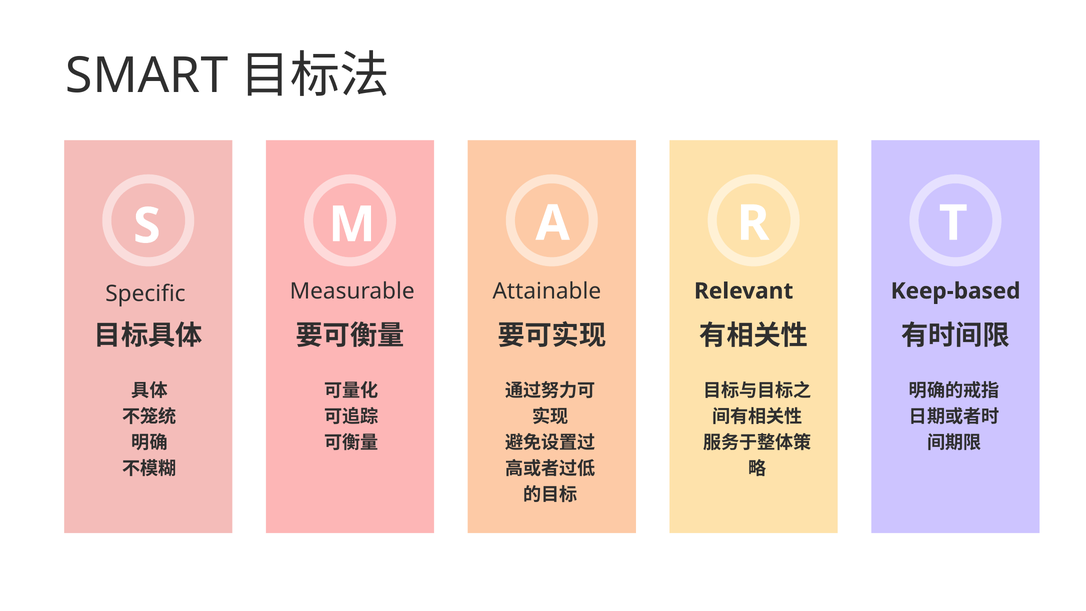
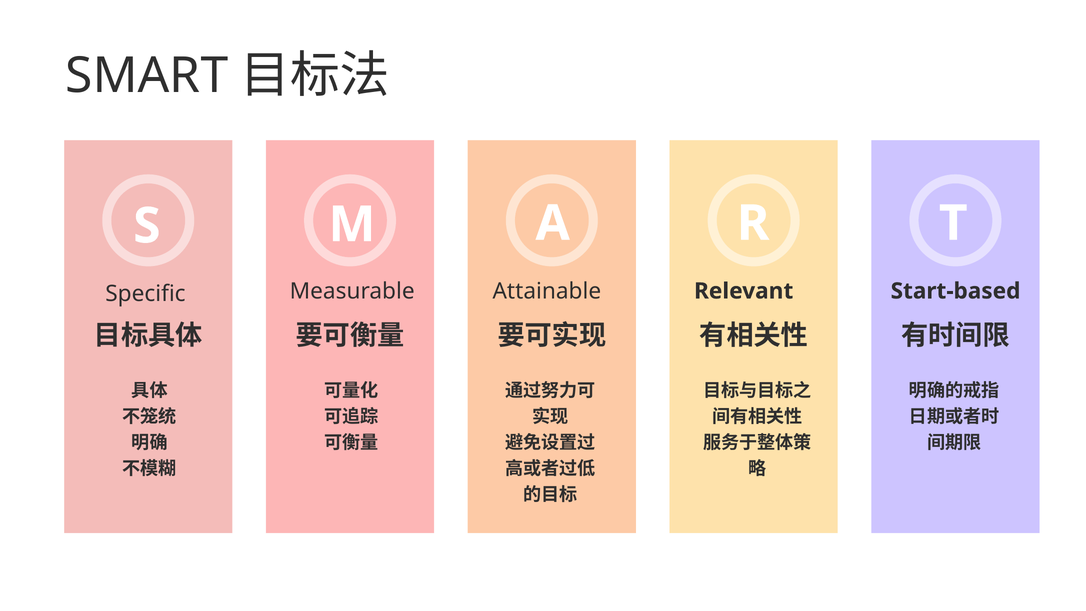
Keep-based: Keep-based -> Start-based
